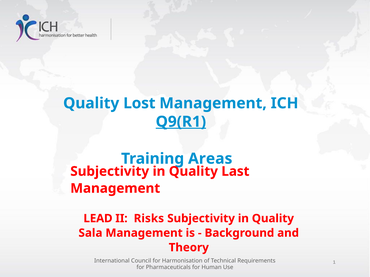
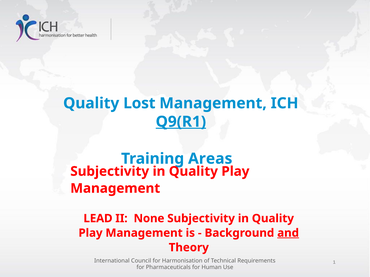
Last at (235, 172): Last -> Play
Risks: Risks -> None
Sala at (90, 233): Sala -> Play
and underline: none -> present
